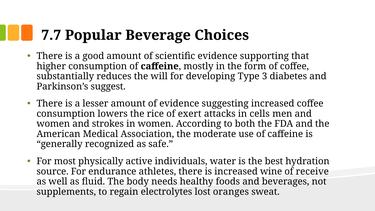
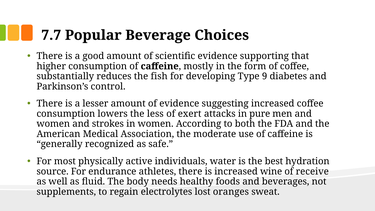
will: will -> fish
3: 3 -> 9
suggest: suggest -> control
rice: rice -> less
cells: cells -> pure
